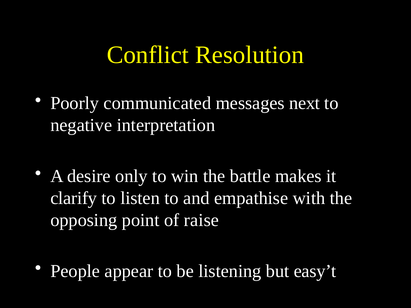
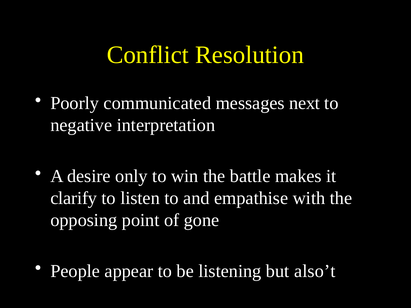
raise: raise -> gone
easy’t: easy’t -> also’t
